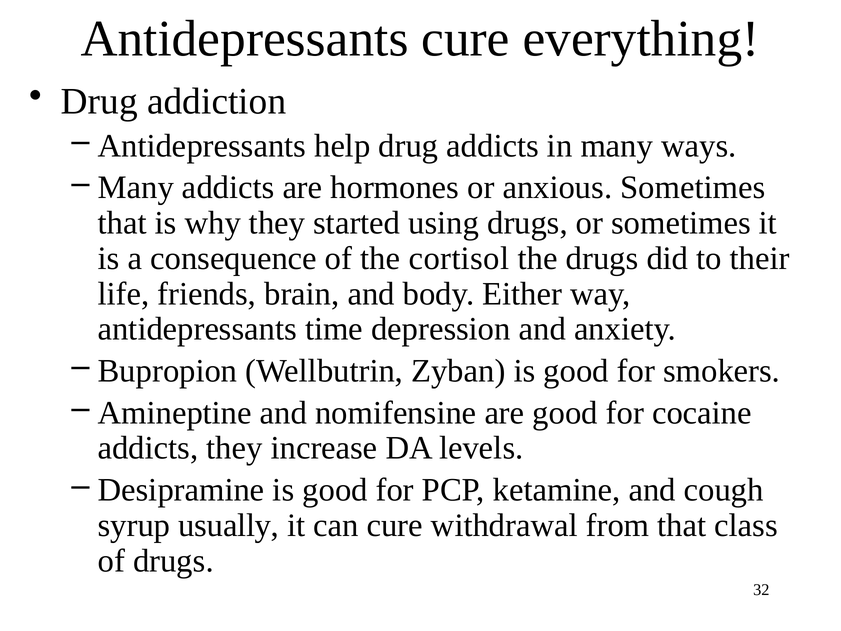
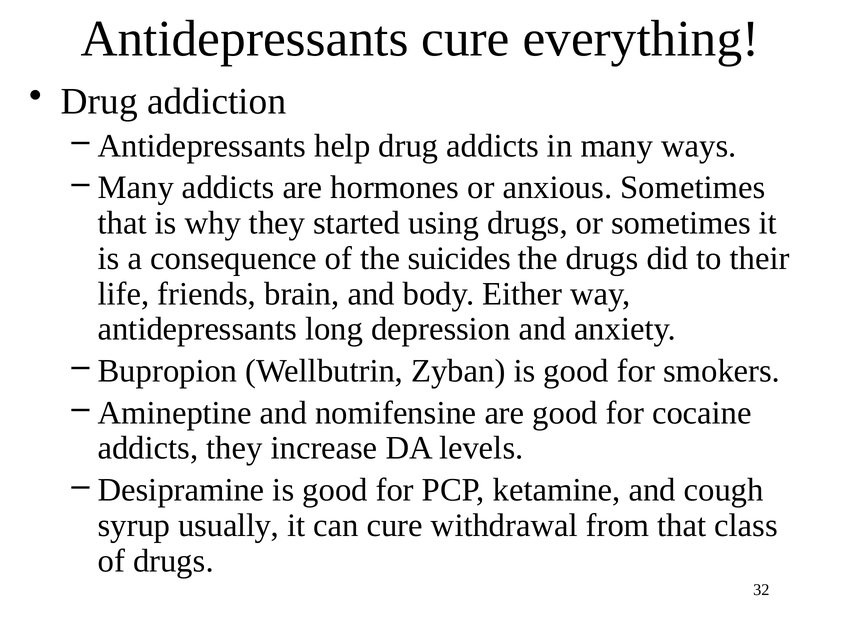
cortisol: cortisol -> suicides
time: time -> long
